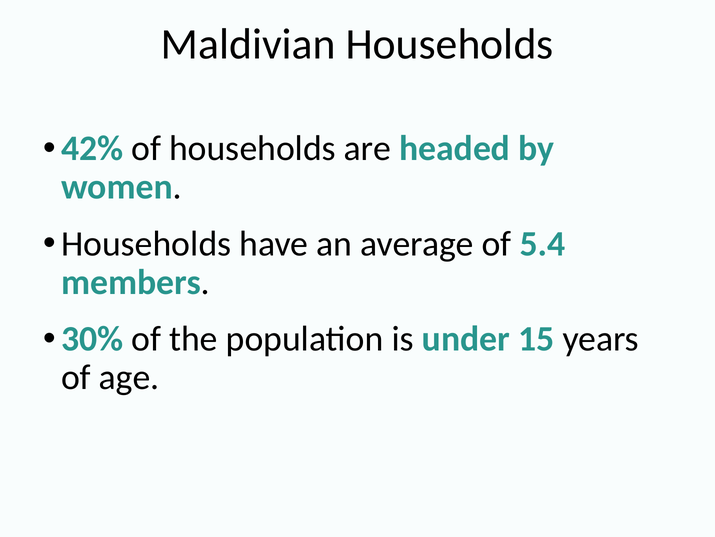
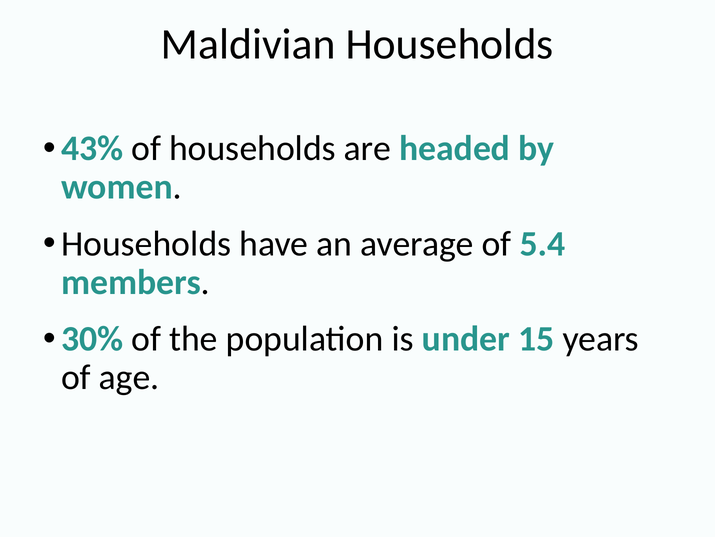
42%: 42% -> 43%
